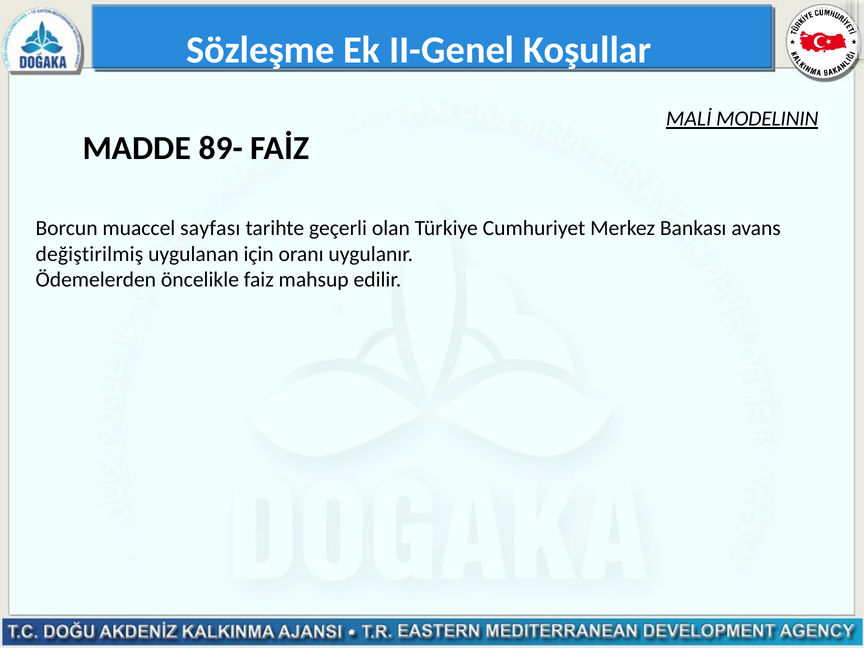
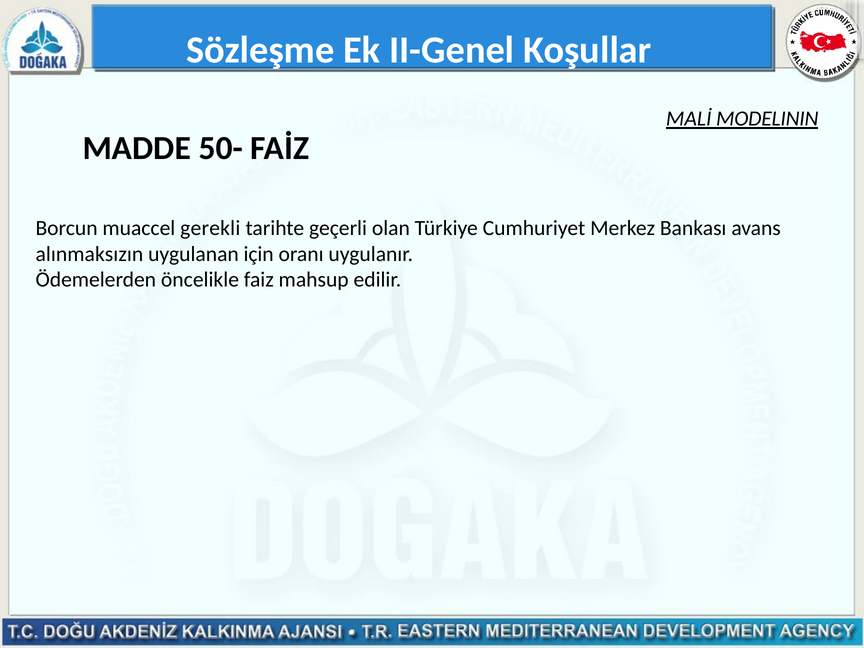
89-: 89- -> 50-
sayfası: sayfası -> gerekli
değiştirilmiş: değiştirilmiş -> alınmaksızın
